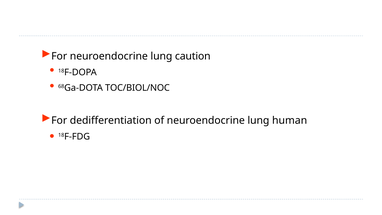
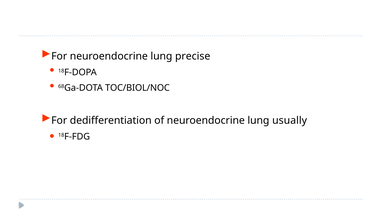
caution: caution -> precise
human: human -> usually
